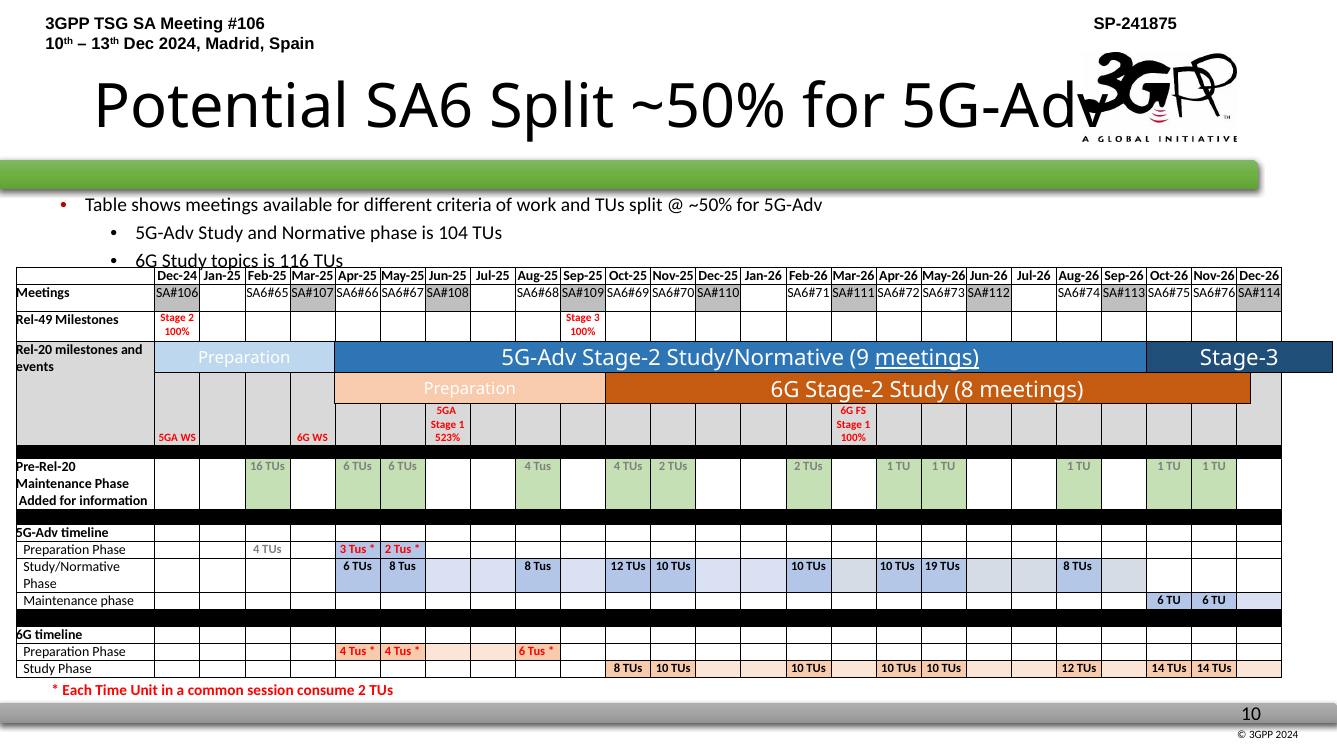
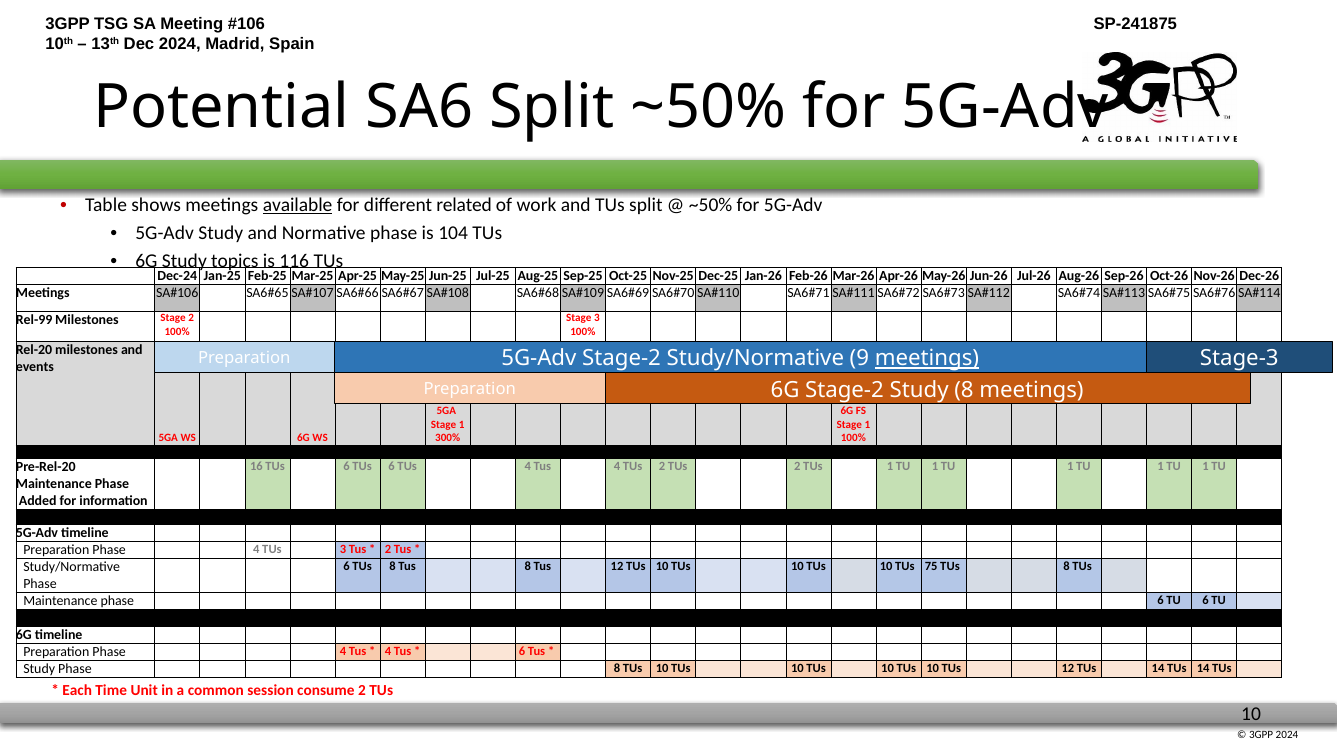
available underline: none -> present
criteria: criteria -> related
Rel-49: Rel-49 -> Rel-99
523%: 523% -> 300%
19: 19 -> 75
